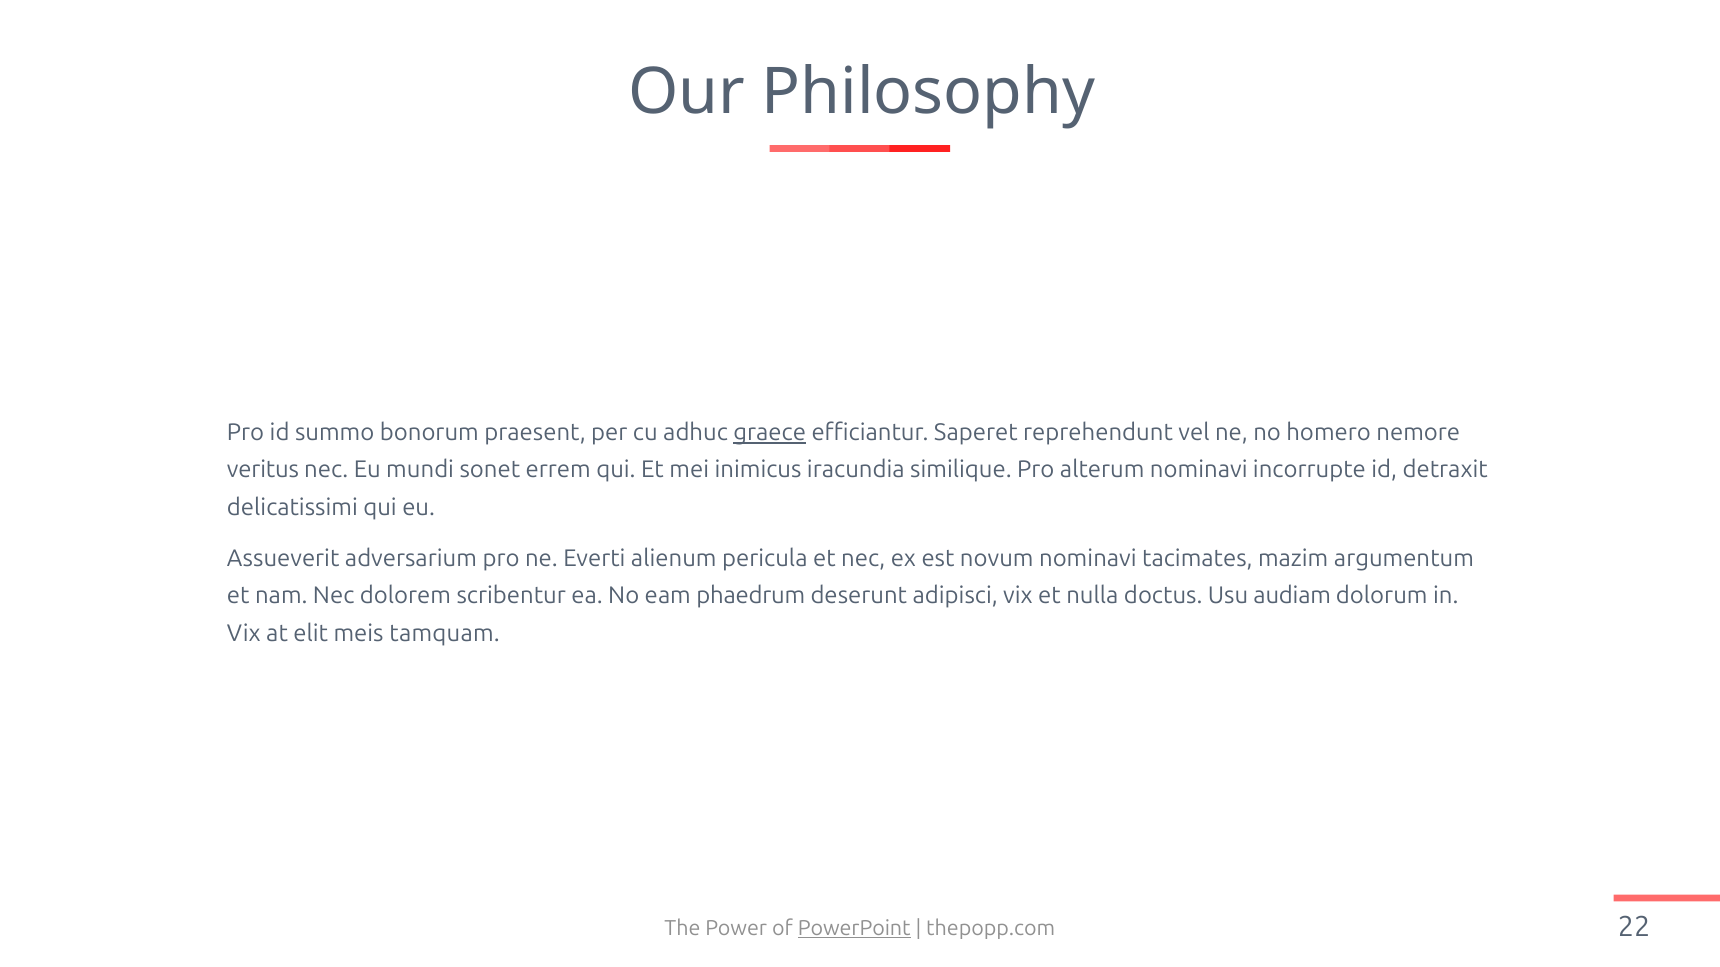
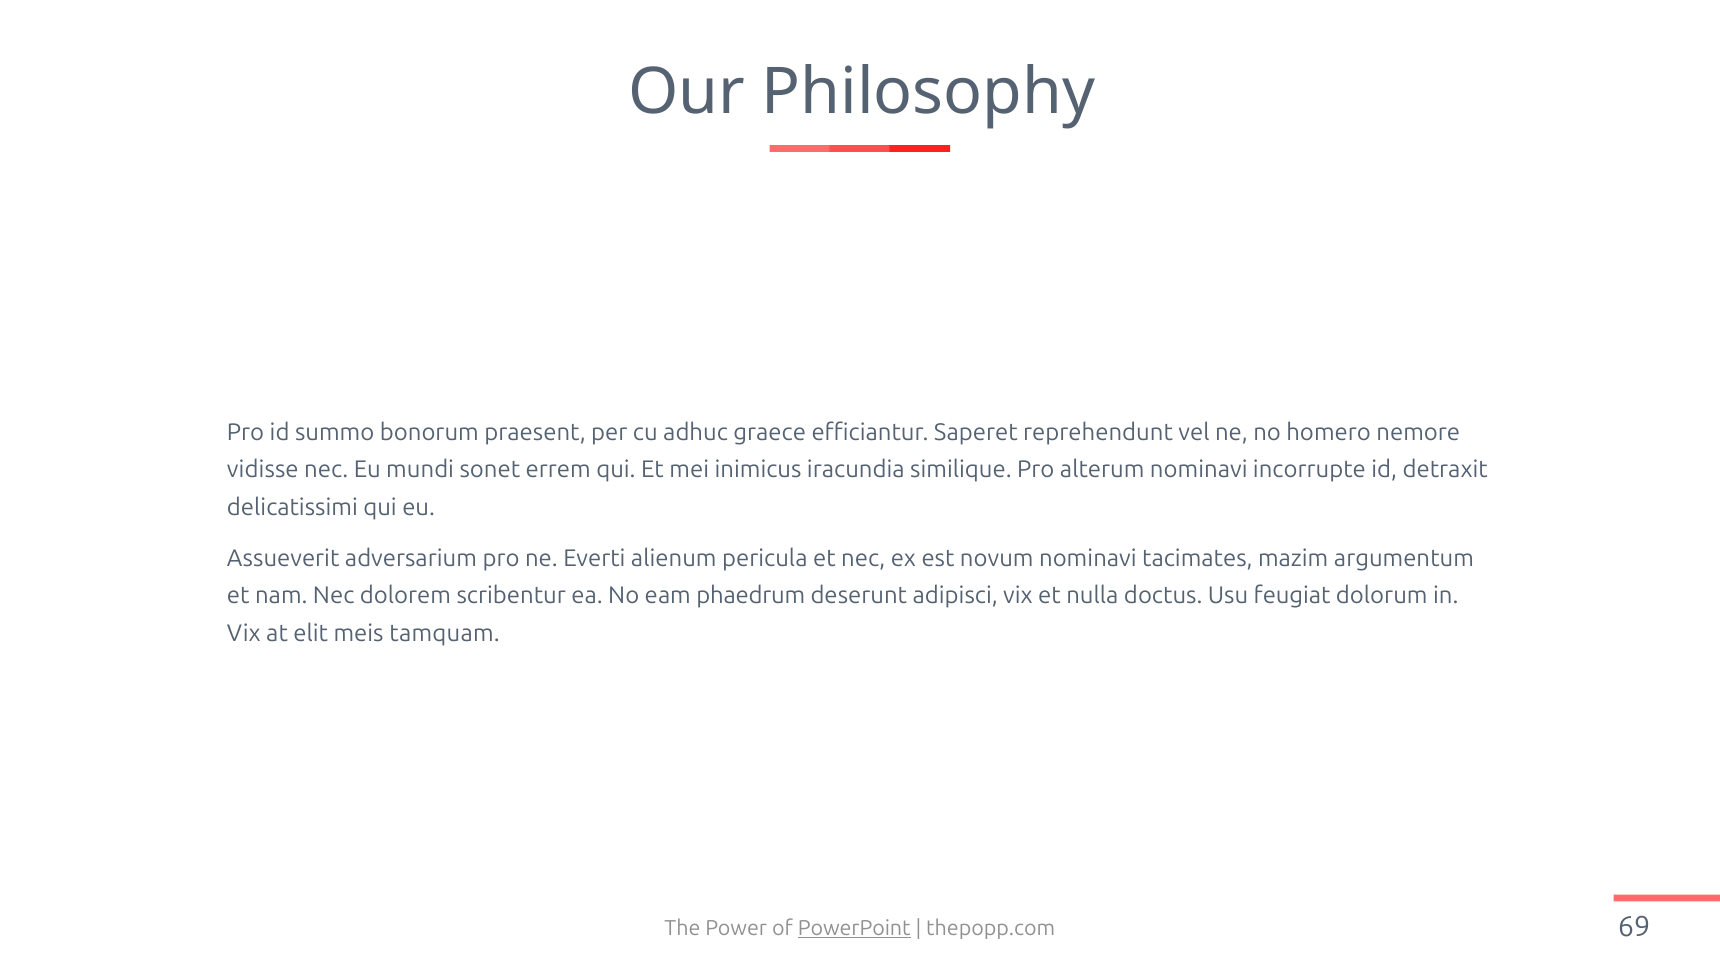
graece underline: present -> none
veritus: veritus -> vidisse
audiam: audiam -> feugiat
22: 22 -> 69
